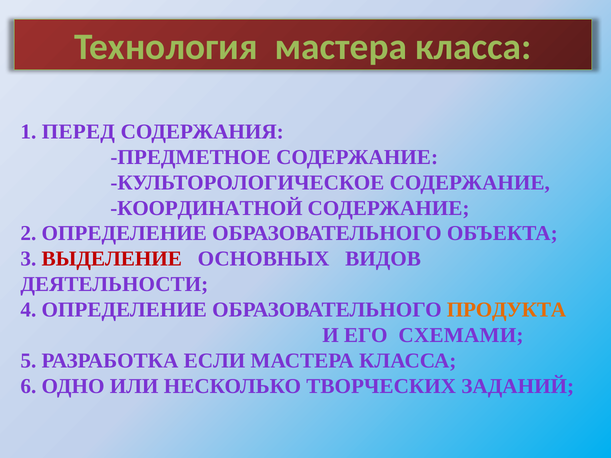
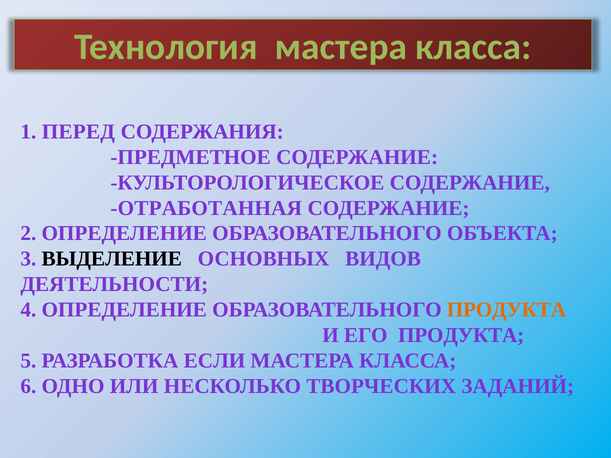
КООРДИНАТНОЙ: КООРДИНАТНОЙ -> ОТРАБОТАННАЯ
ВЫДЕЛЕНИЕ colour: red -> black
ЕГО СХЕМАМИ: СХЕМАМИ -> ПРОДУКТА
